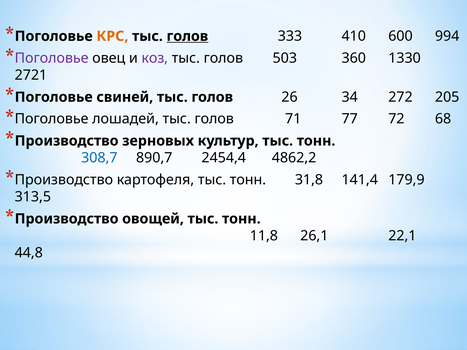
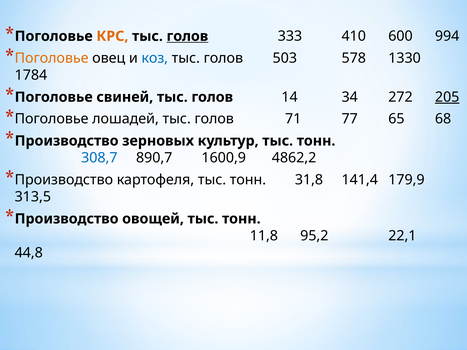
Поголовье at (52, 58) colour: purple -> orange
коз colour: purple -> blue
360: 360 -> 578
2721: 2721 -> 1784
26: 26 -> 14
205 underline: none -> present
72: 72 -> 65
2454,4: 2454,4 -> 1600,9
26,1: 26,1 -> 95,2
